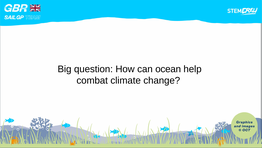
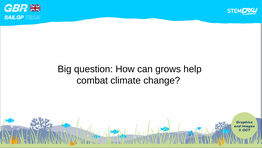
ocean: ocean -> grows
